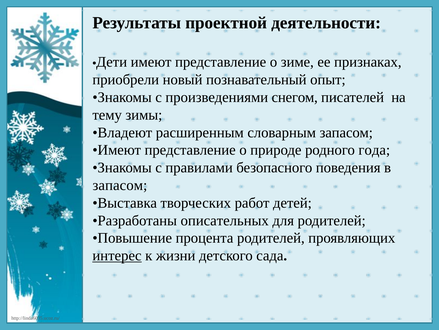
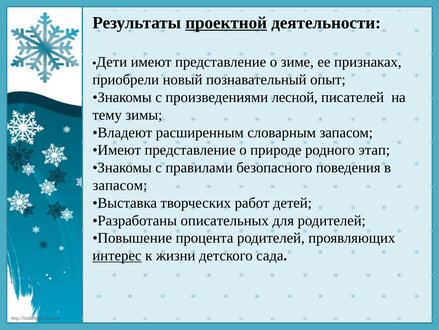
проектной underline: none -> present
снегом: снегом -> лесной
года: года -> этап
